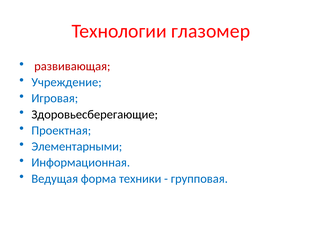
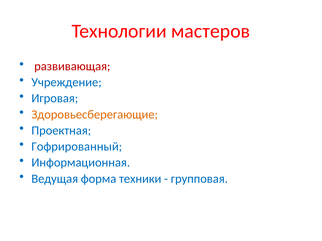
глазомер: глазомер -> мастеров
Здоровьесберегающие colour: black -> orange
Элементарными: Элементарными -> Гофрированный
